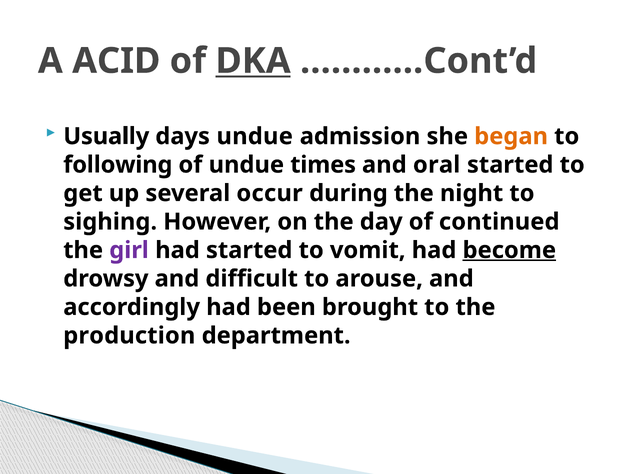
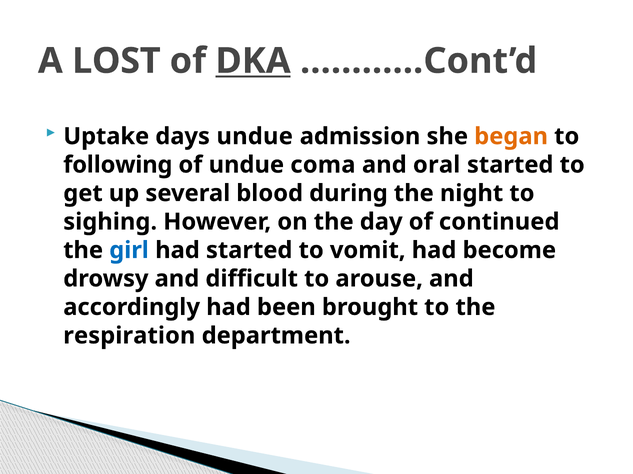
ACID: ACID -> LOST
Usually: Usually -> Uptake
times: times -> coma
occur: occur -> blood
girl colour: purple -> blue
become underline: present -> none
production: production -> respiration
